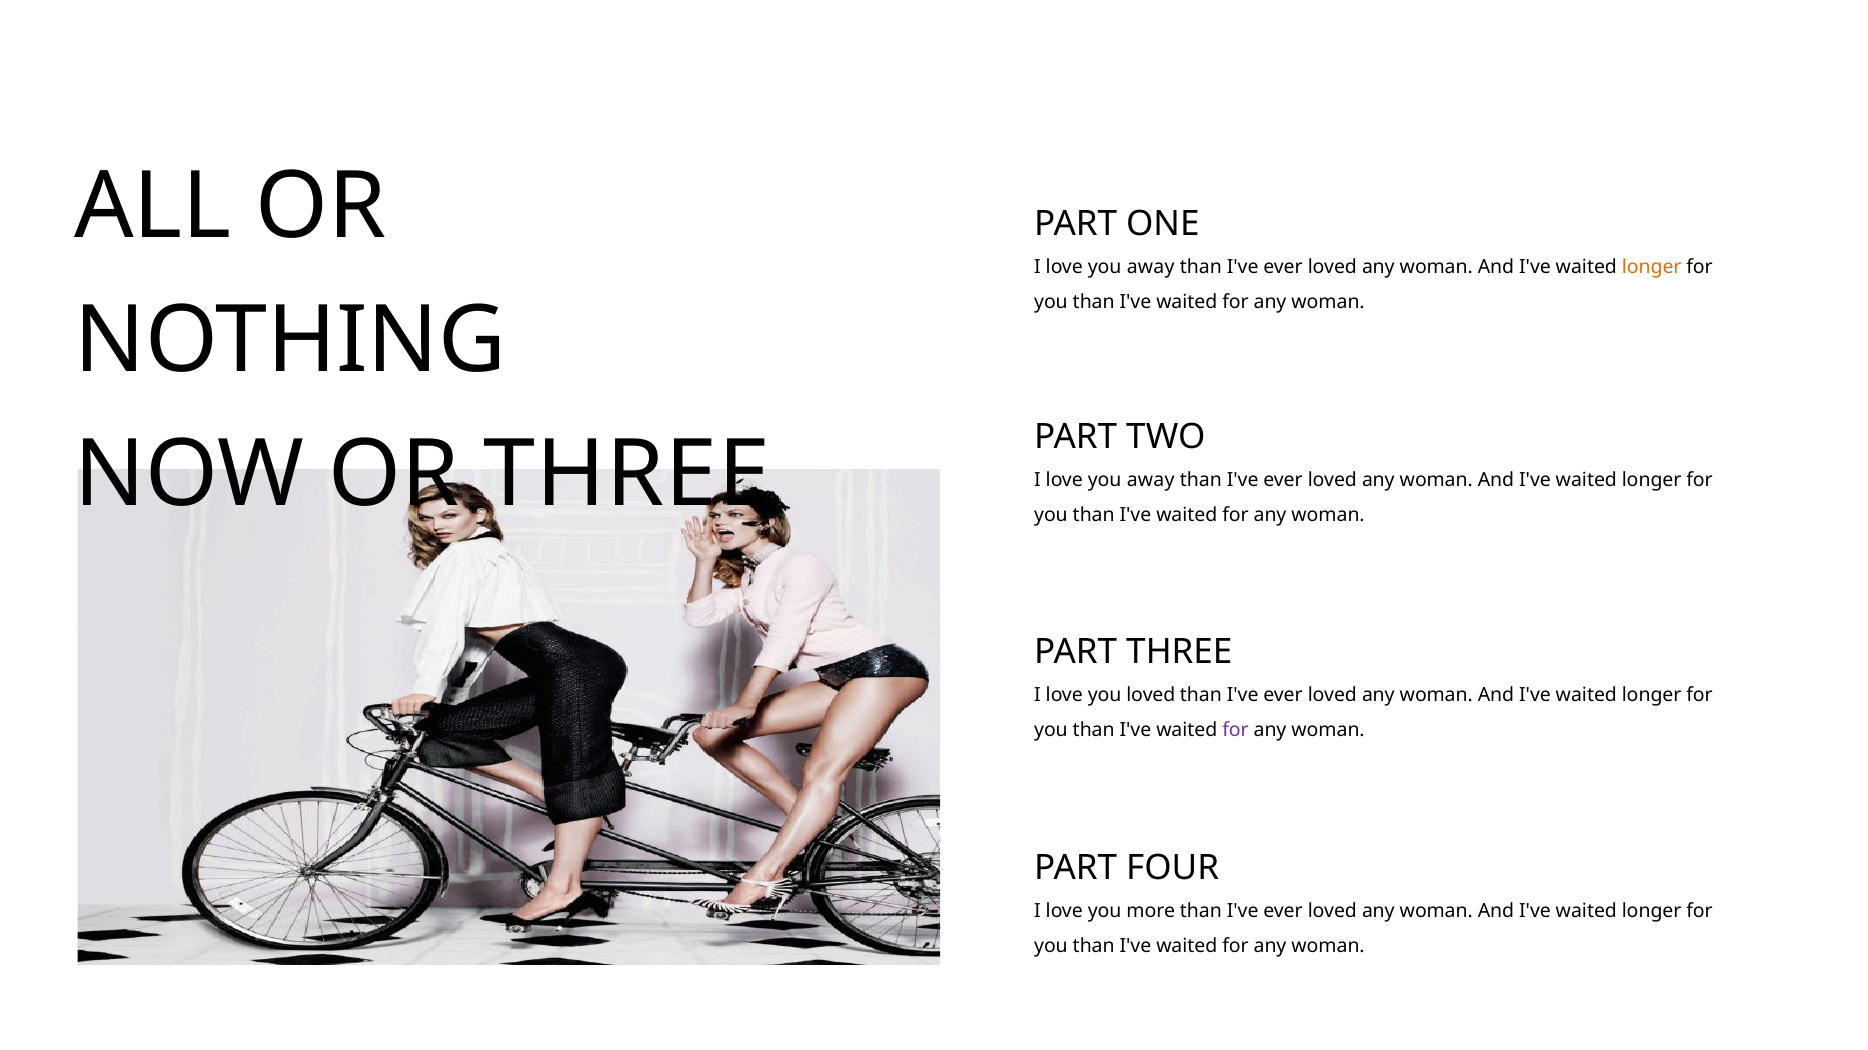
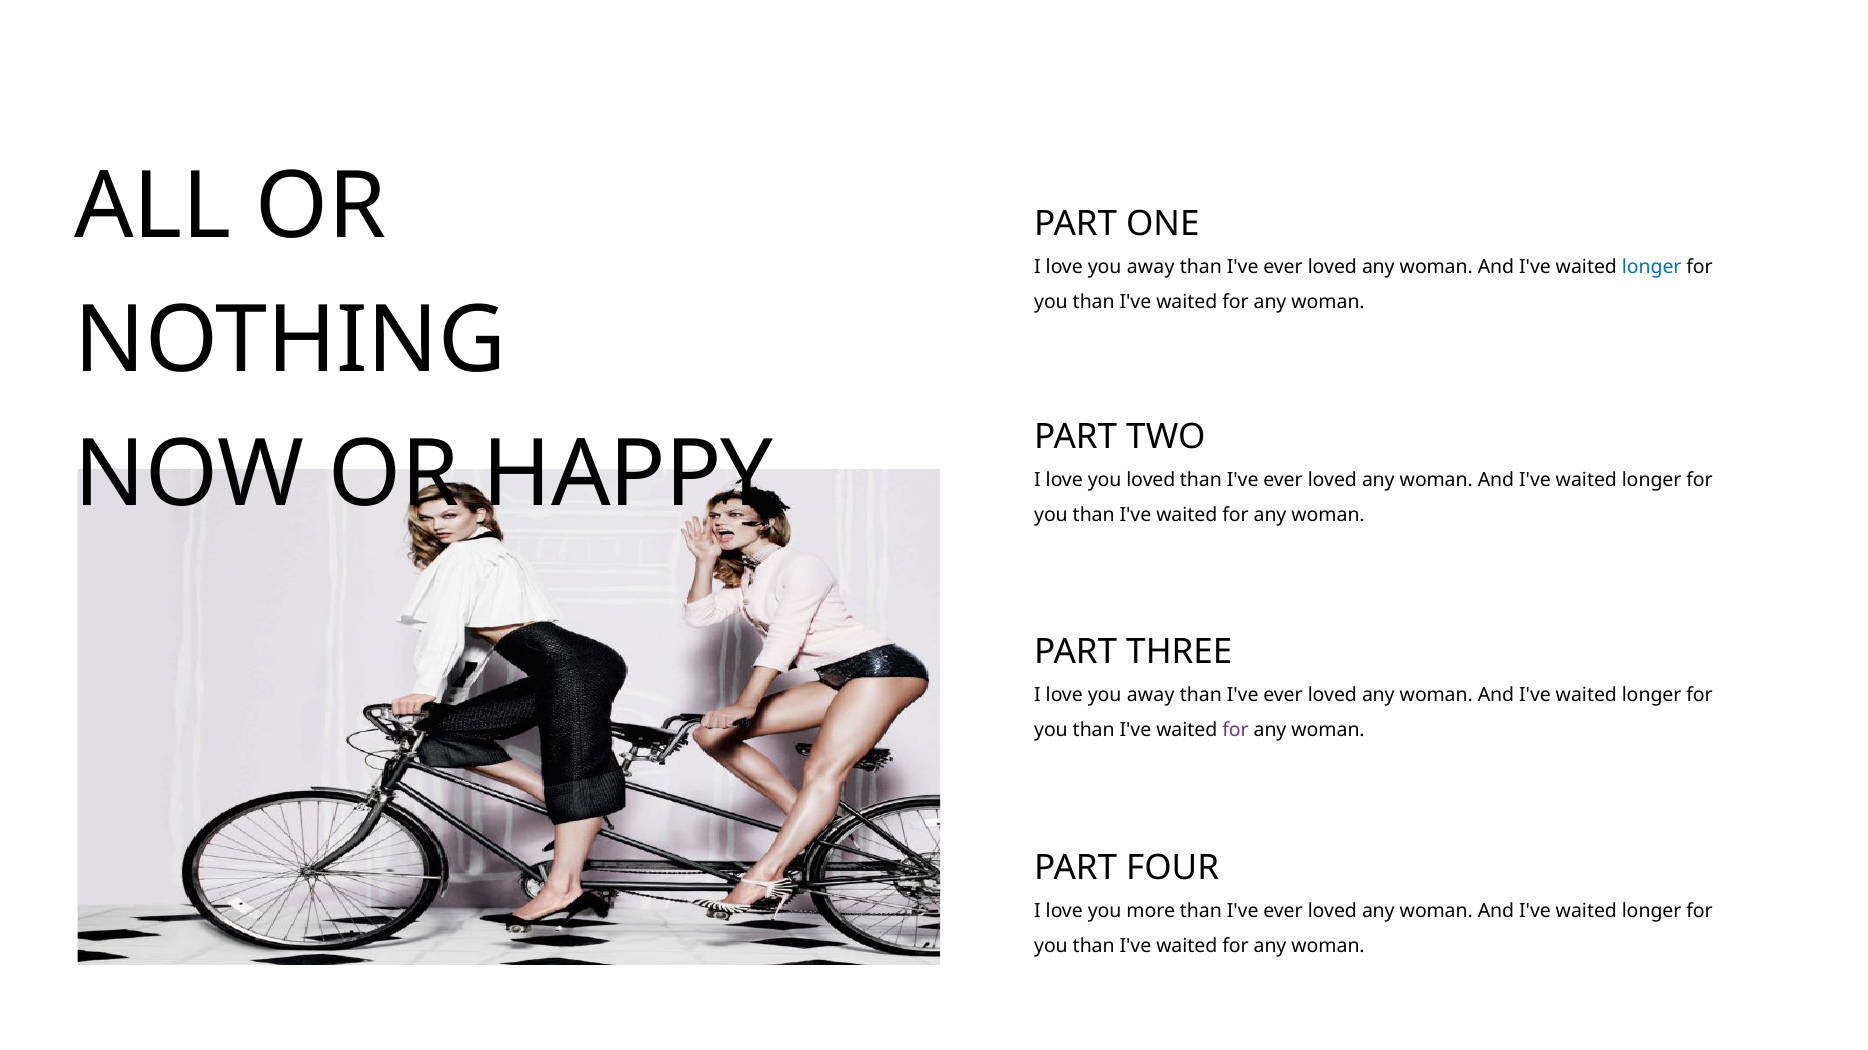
longer at (1652, 267) colour: orange -> blue
OR THREE: THREE -> HAPPY
away at (1151, 481): away -> loved
loved at (1151, 695): loved -> away
